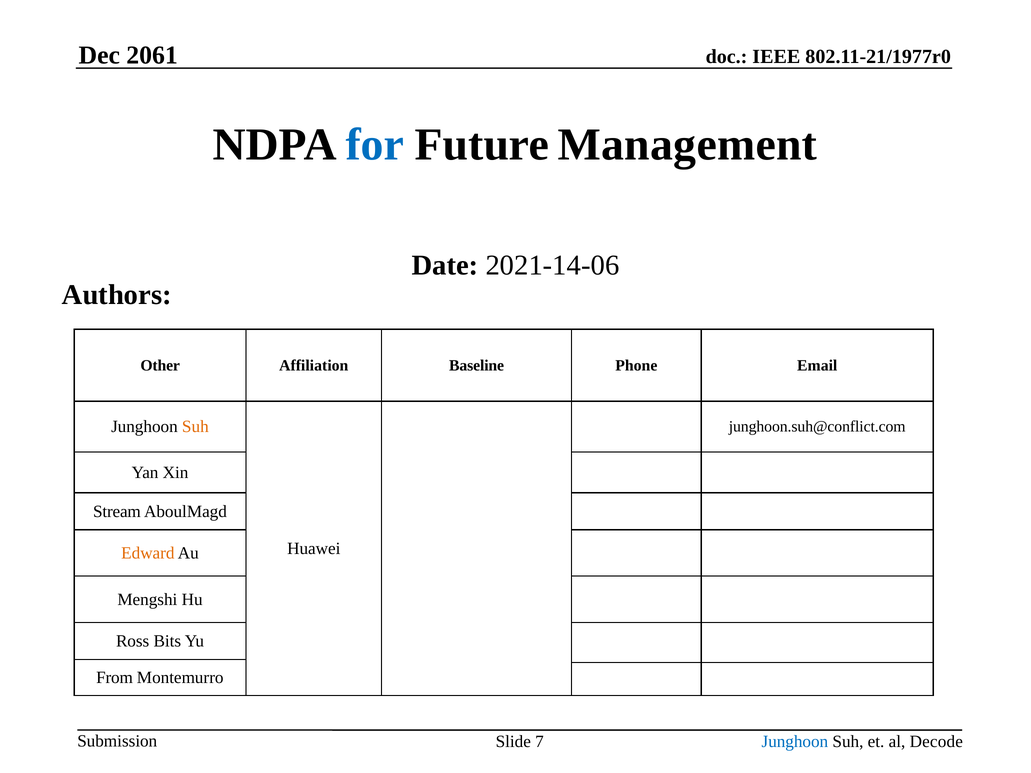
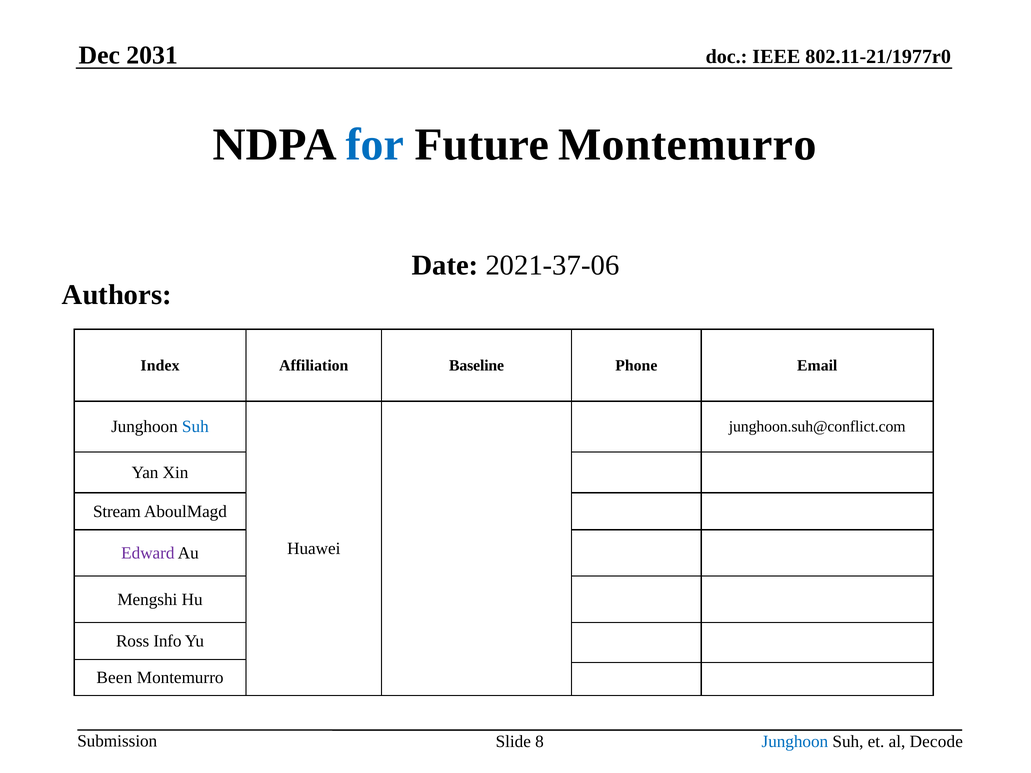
2061: 2061 -> 2031
Future Management: Management -> Montemurro
2021-14-06: 2021-14-06 -> 2021-37-06
Other: Other -> Index
Suh at (195, 427) colour: orange -> blue
Edward colour: orange -> purple
Bits: Bits -> Info
From: From -> Been
7: 7 -> 8
